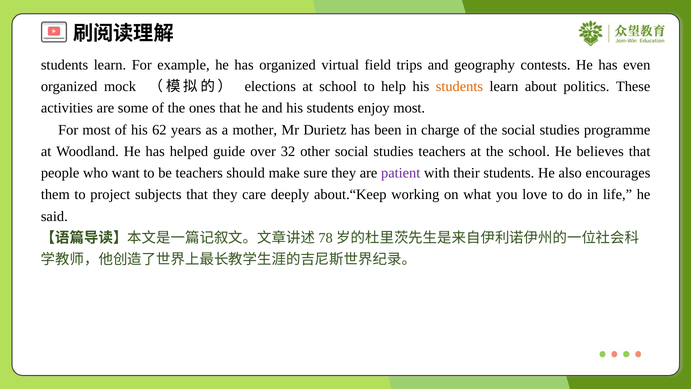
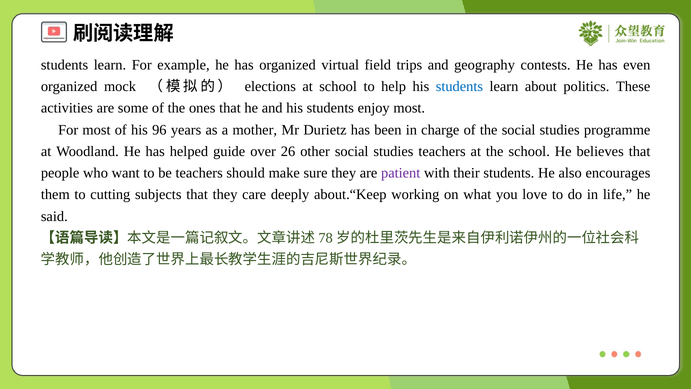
students at (459, 87) colour: orange -> blue
62: 62 -> 96
32: 32 -> 26
project: project -> cutting
